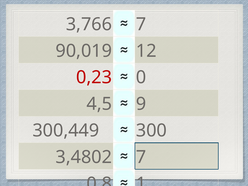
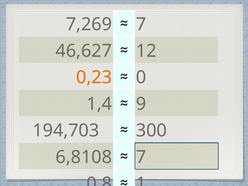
3,766: 3,766 -> 7,269
90,019: 90,019 -> 46,627
0,23 colour: red -> orange
4,5: 4,5 -> 1,4
300,449: 300,449 -> 194,703
3,4802: 3,4802 -> 6,8108
